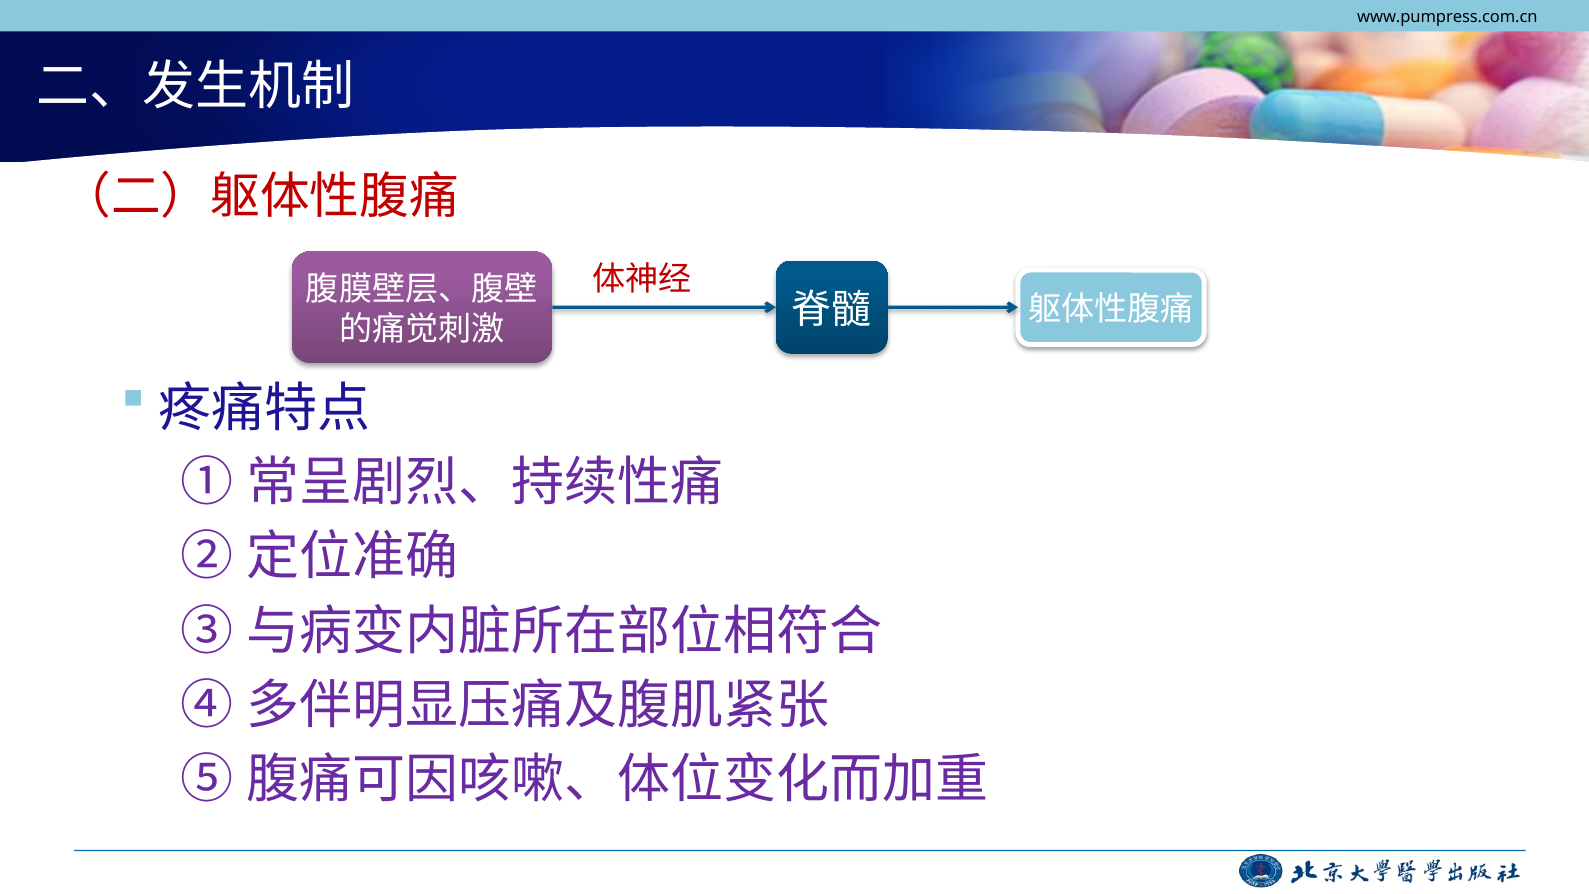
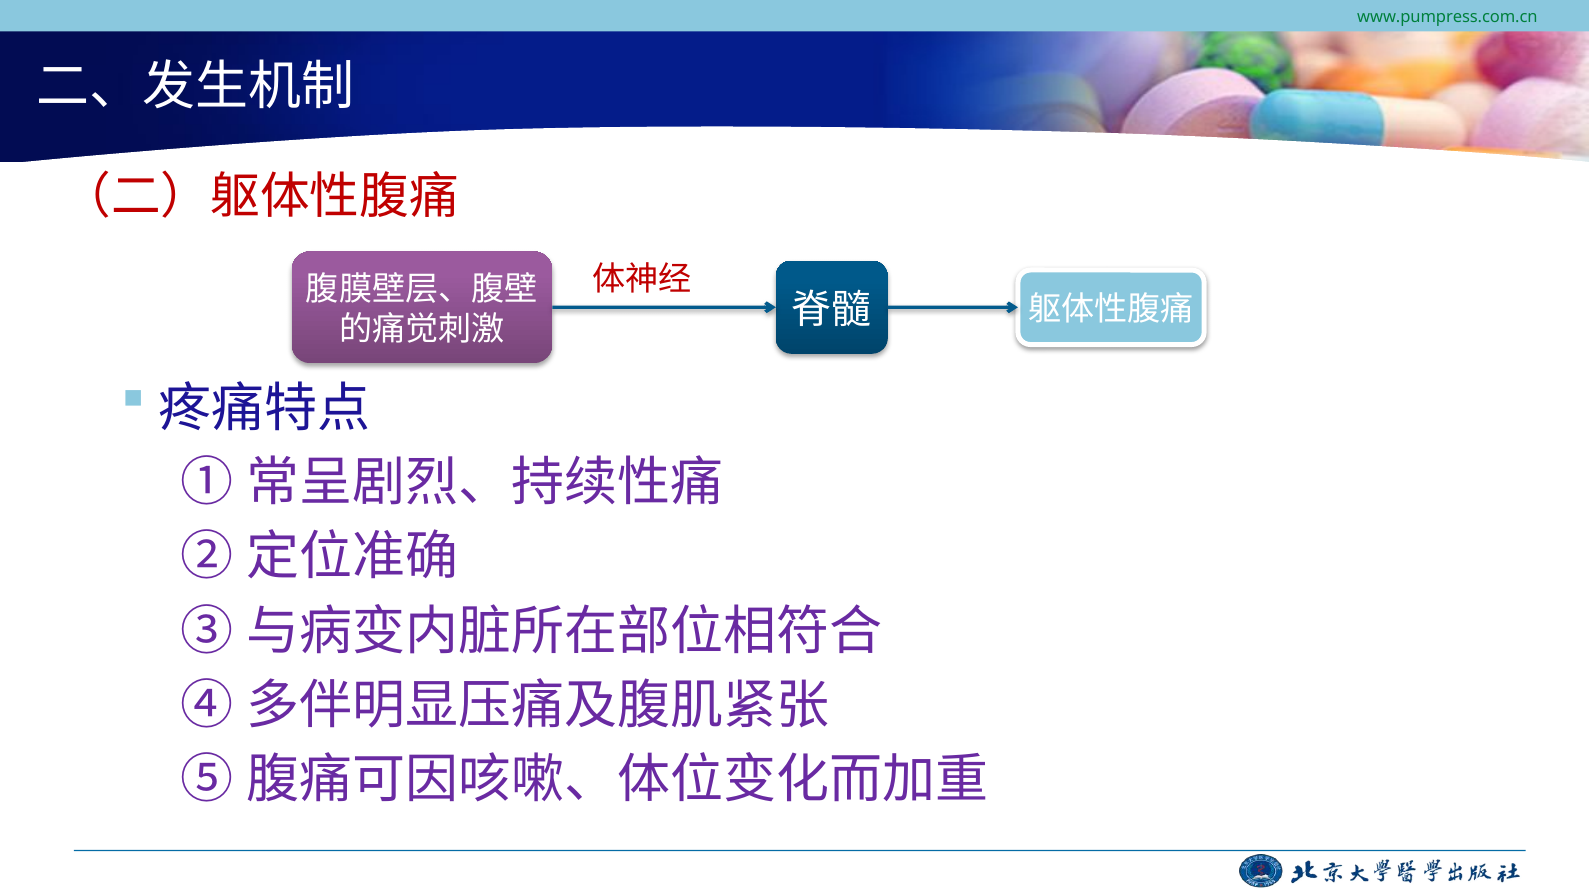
www.pumpress.com.cn colour: black -> green
